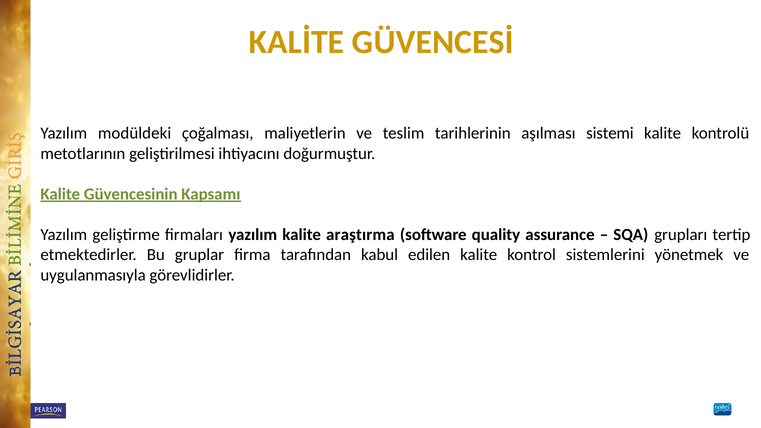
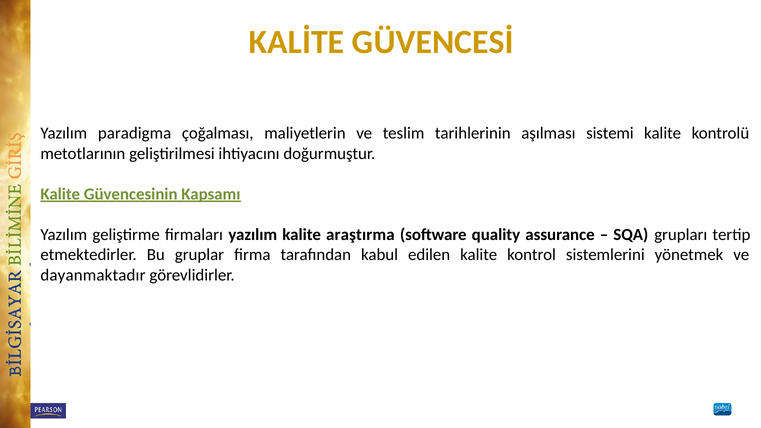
modüldeki: modüldeki -> paradigma
uygulanmasıyla: uygulanmasıyla -> dayanmaktadır
